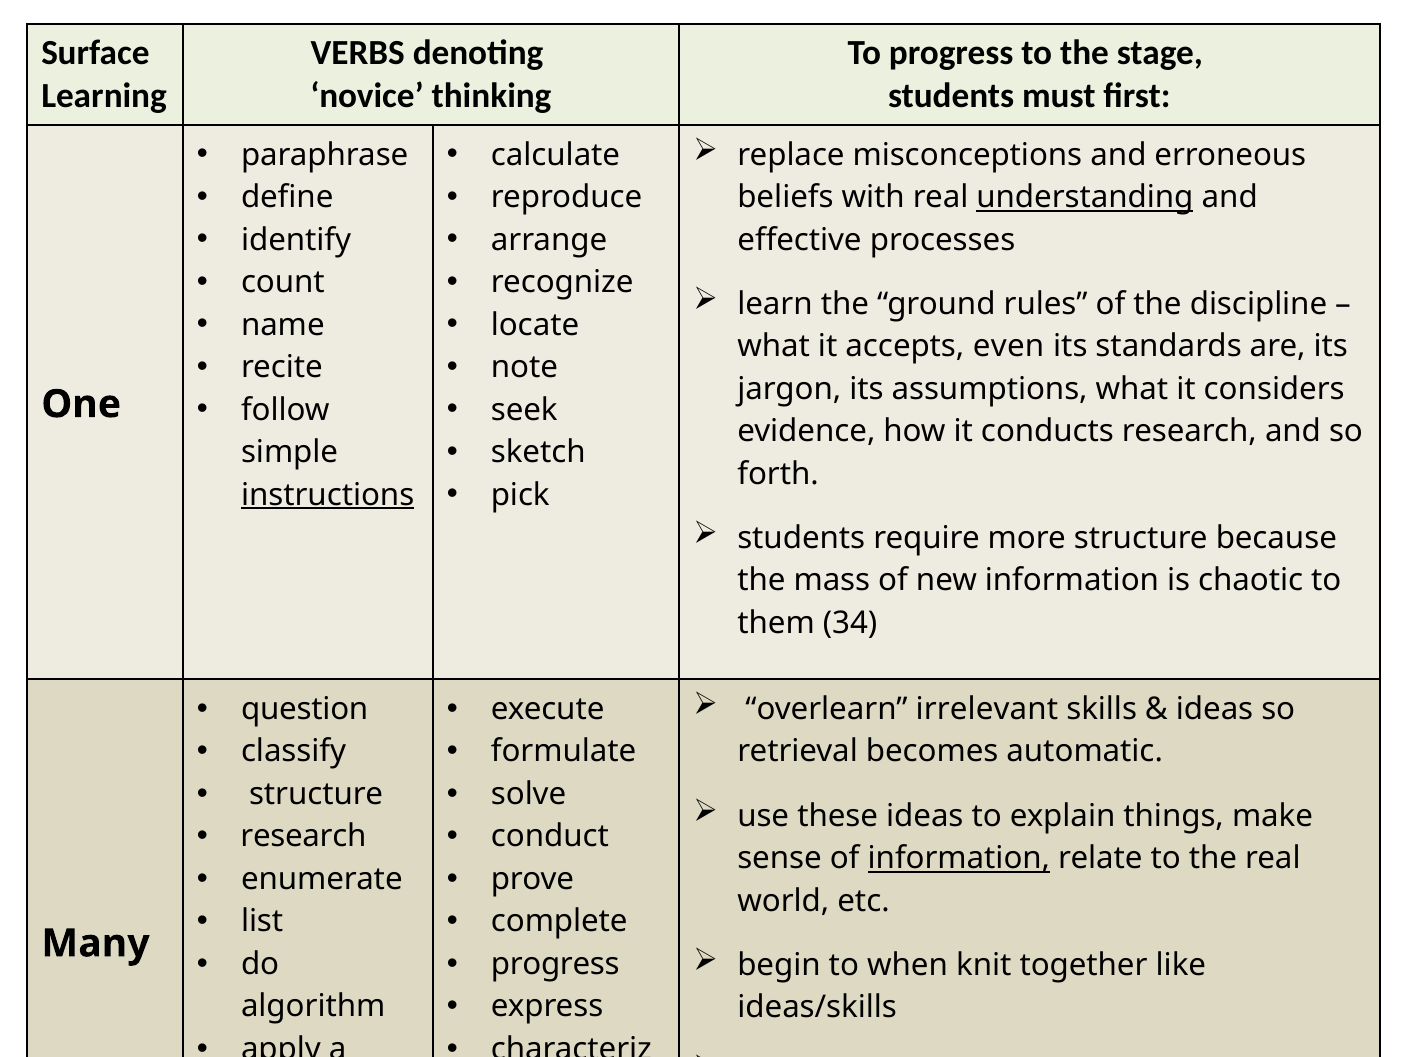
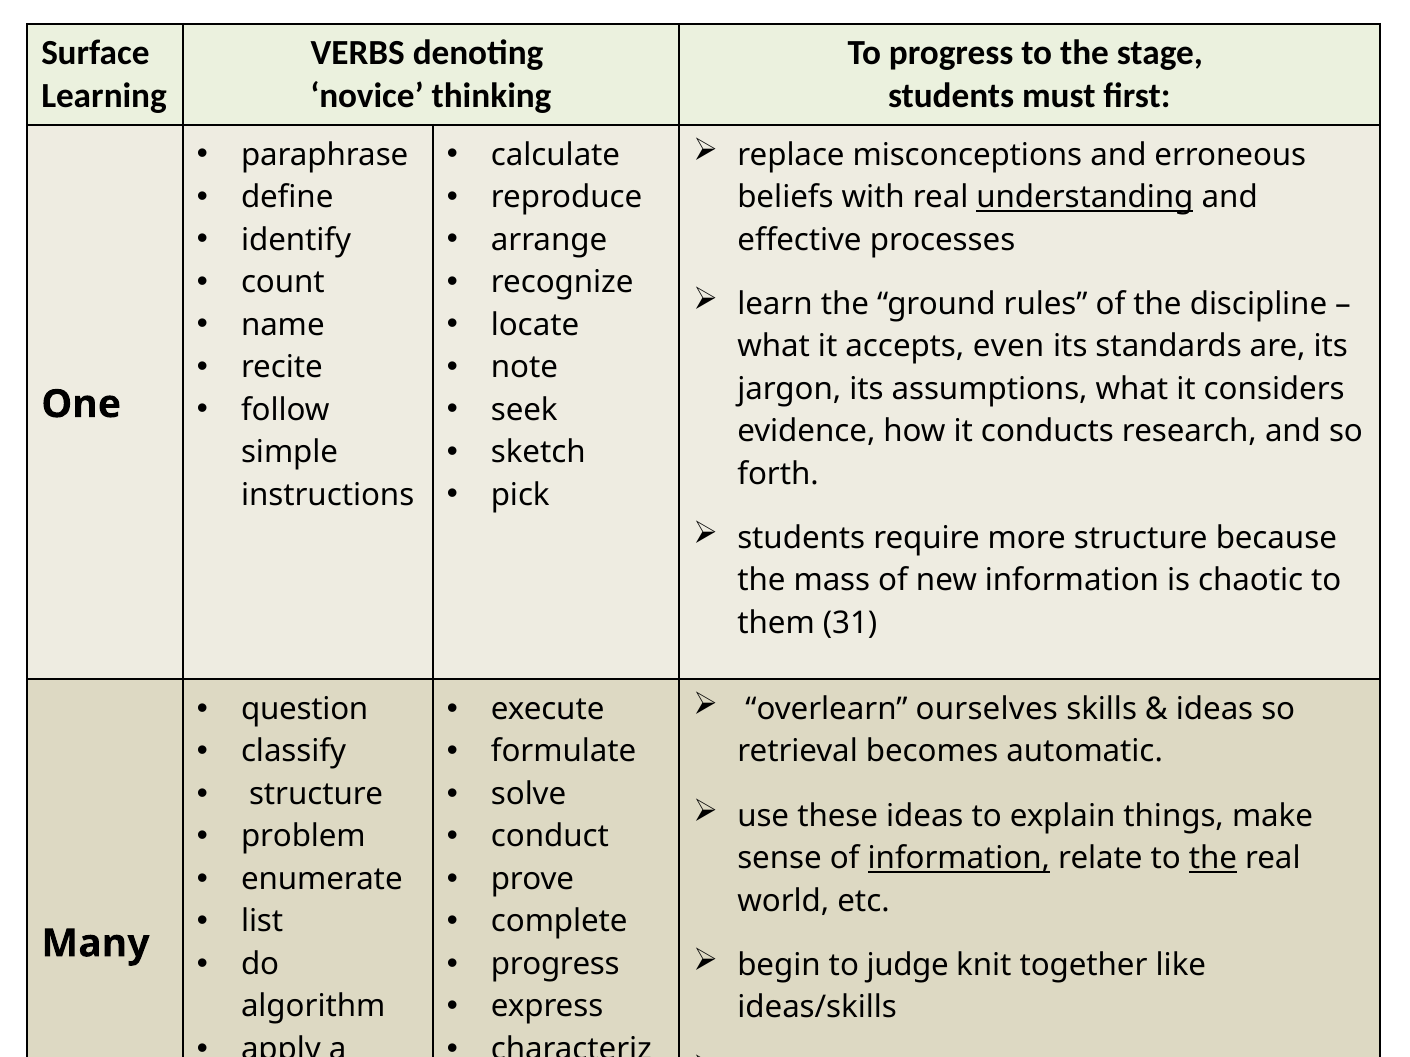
instructions underline: present -> none
34: 34 -> 31
irrelevant: irrelevant -> ourselves
research at (303, 837): research -> problem
the at (1213, 859) underline: none -> present
when: when -> judge
